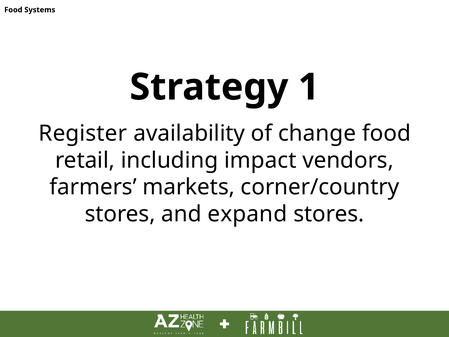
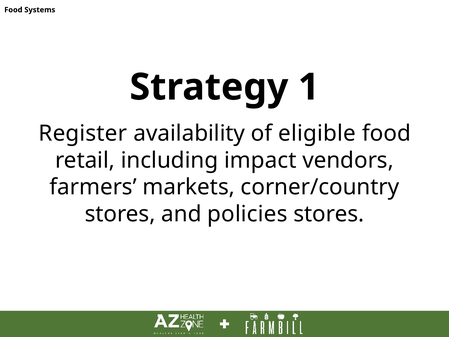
change: change -> eligible
expand: expand -> policies
